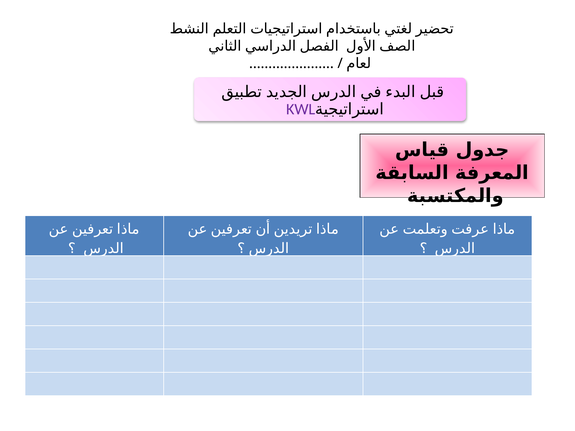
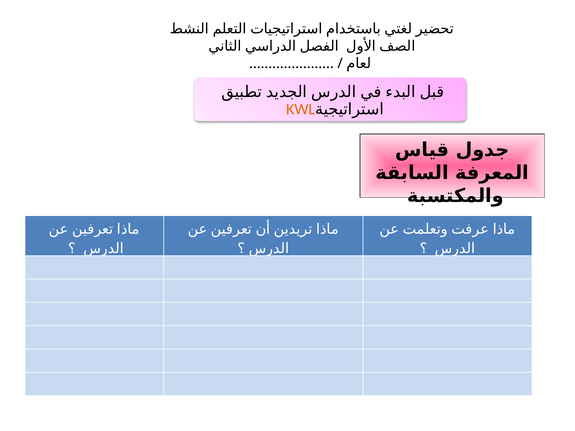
KWL at (301, 109) colour: purple -> orange
